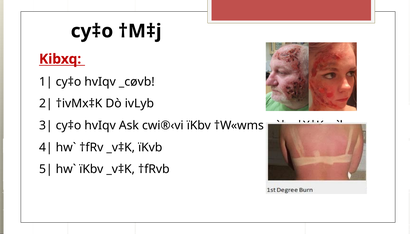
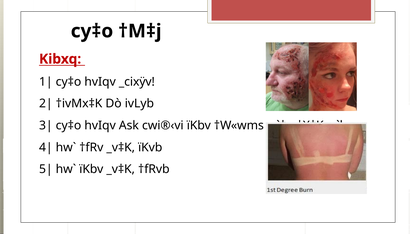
_cøvb: _cøvb -> _cixÿv
